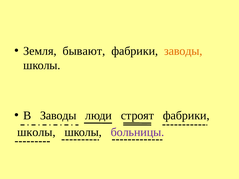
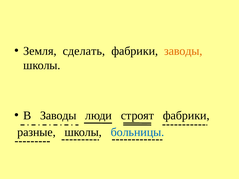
бывают: бывают -> сделать
школы at (36, 132): школы -> разные
больницы colour: purple -> blue
